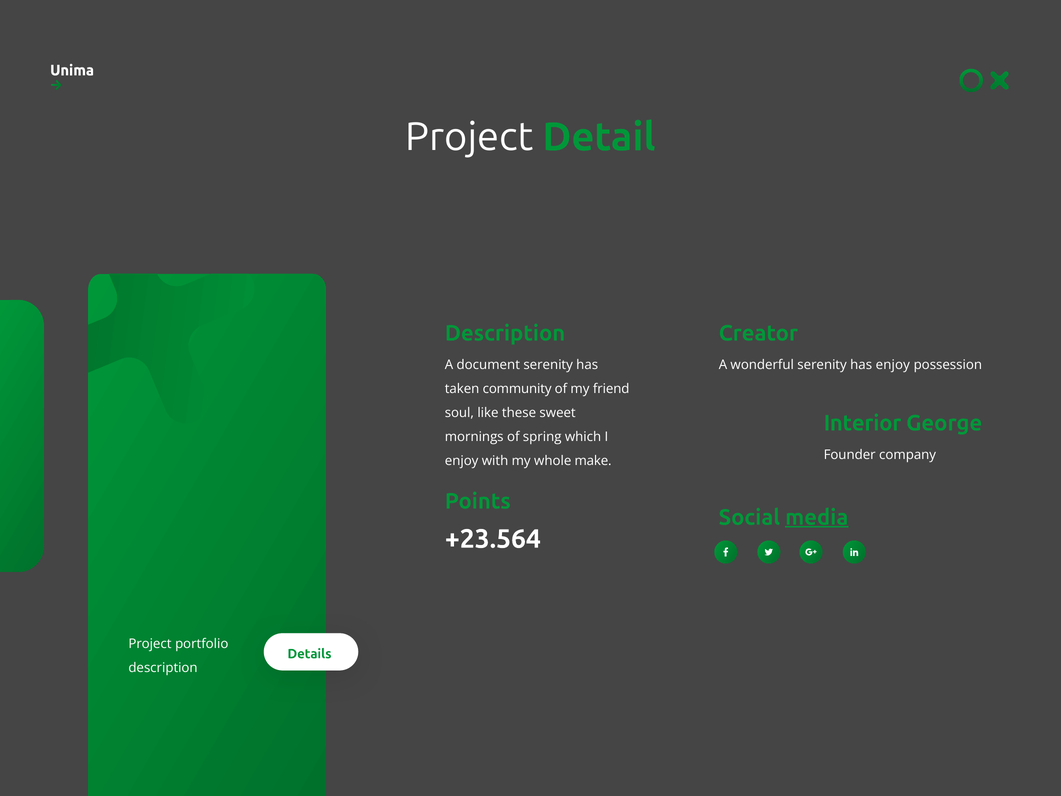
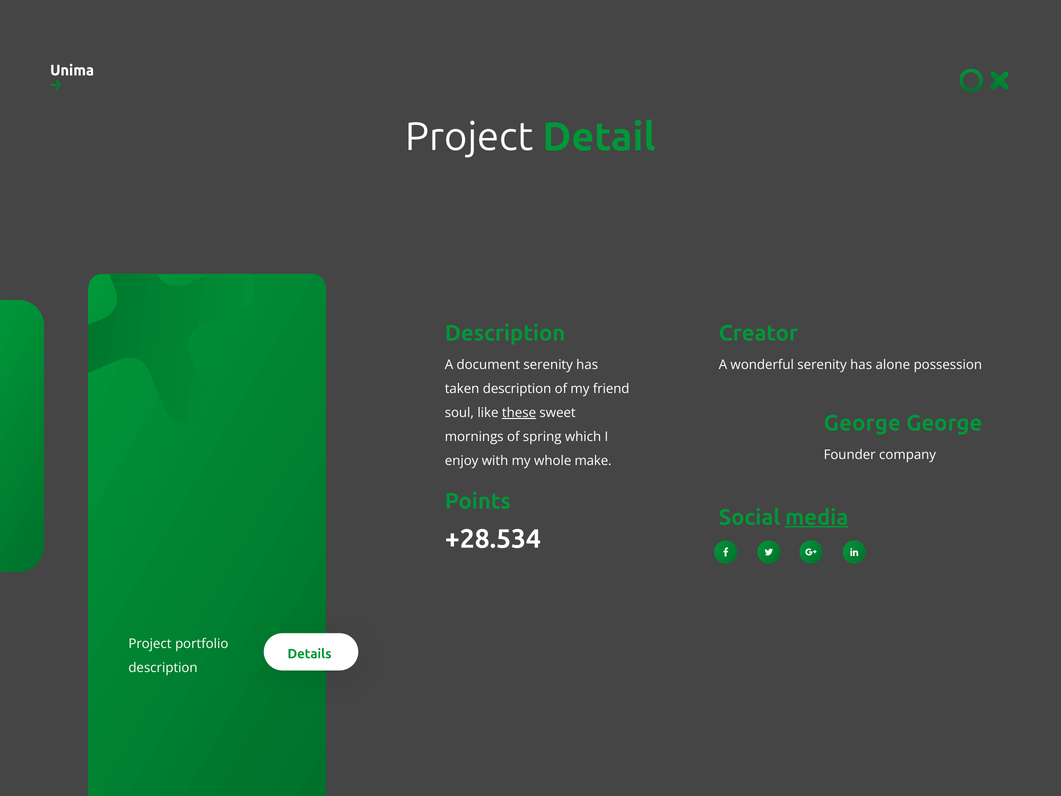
has enjoy: enjoy -> alone
taken community: community -> description
these underline: none -> present
Interior at (862, 423): Interior -> George
+23.564: +23.564 -> +28.534
